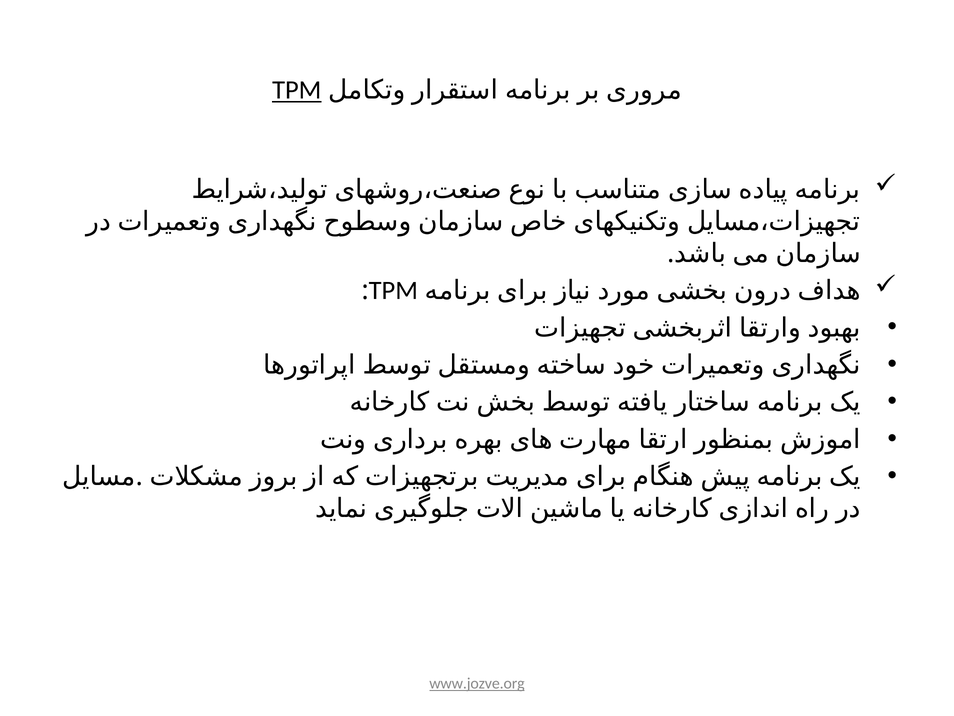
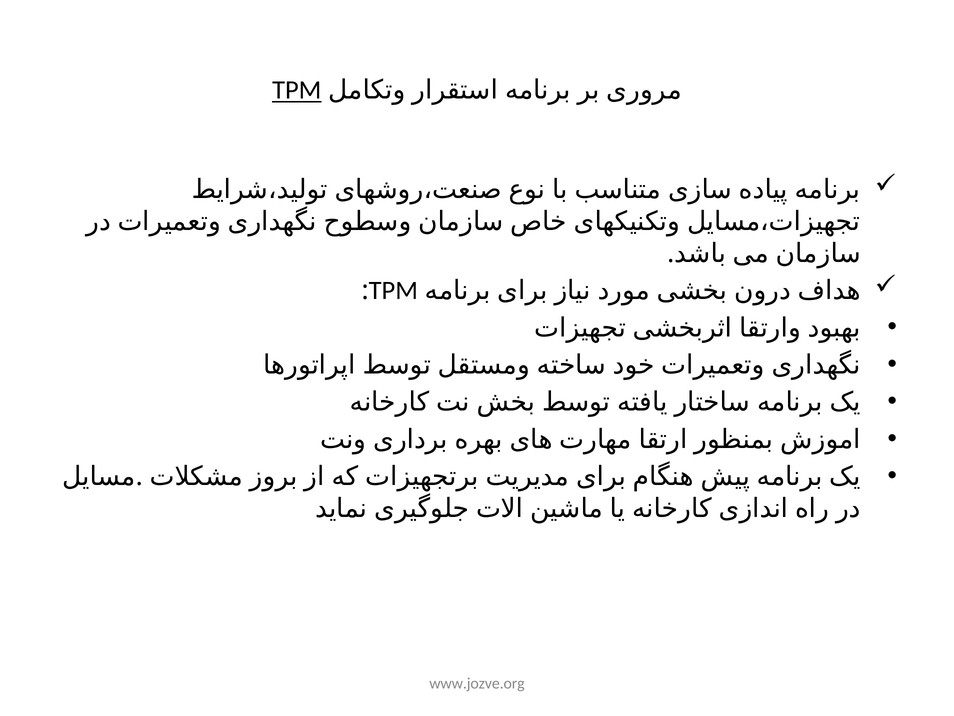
www.jozve.org underline: present -> none
